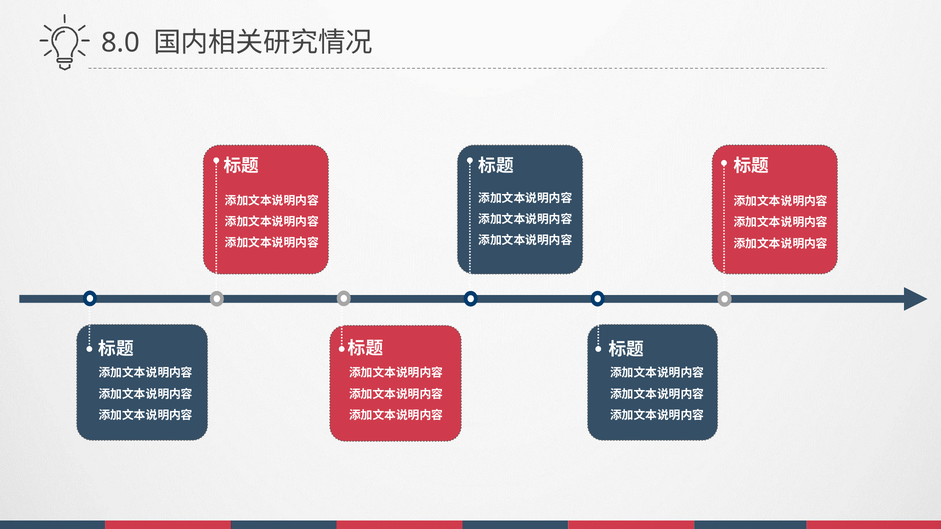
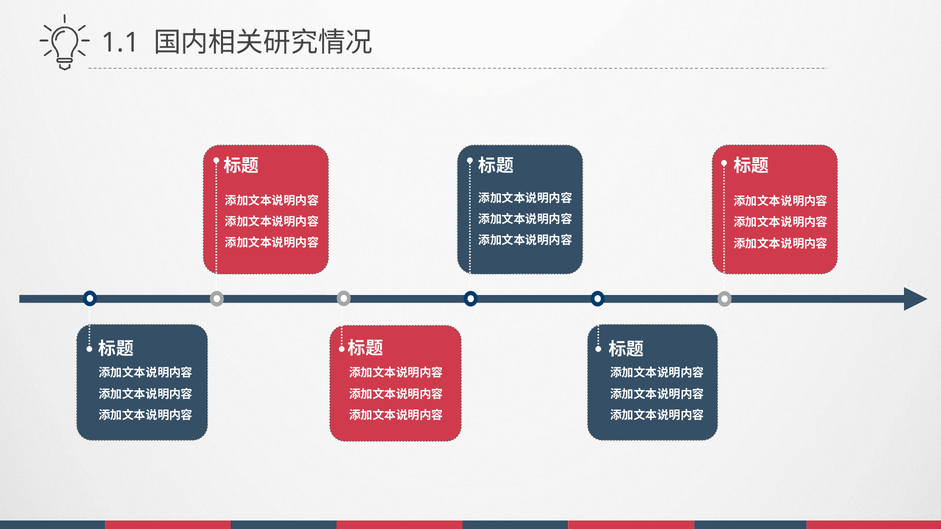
8.0: 8.0 -> 1.1
